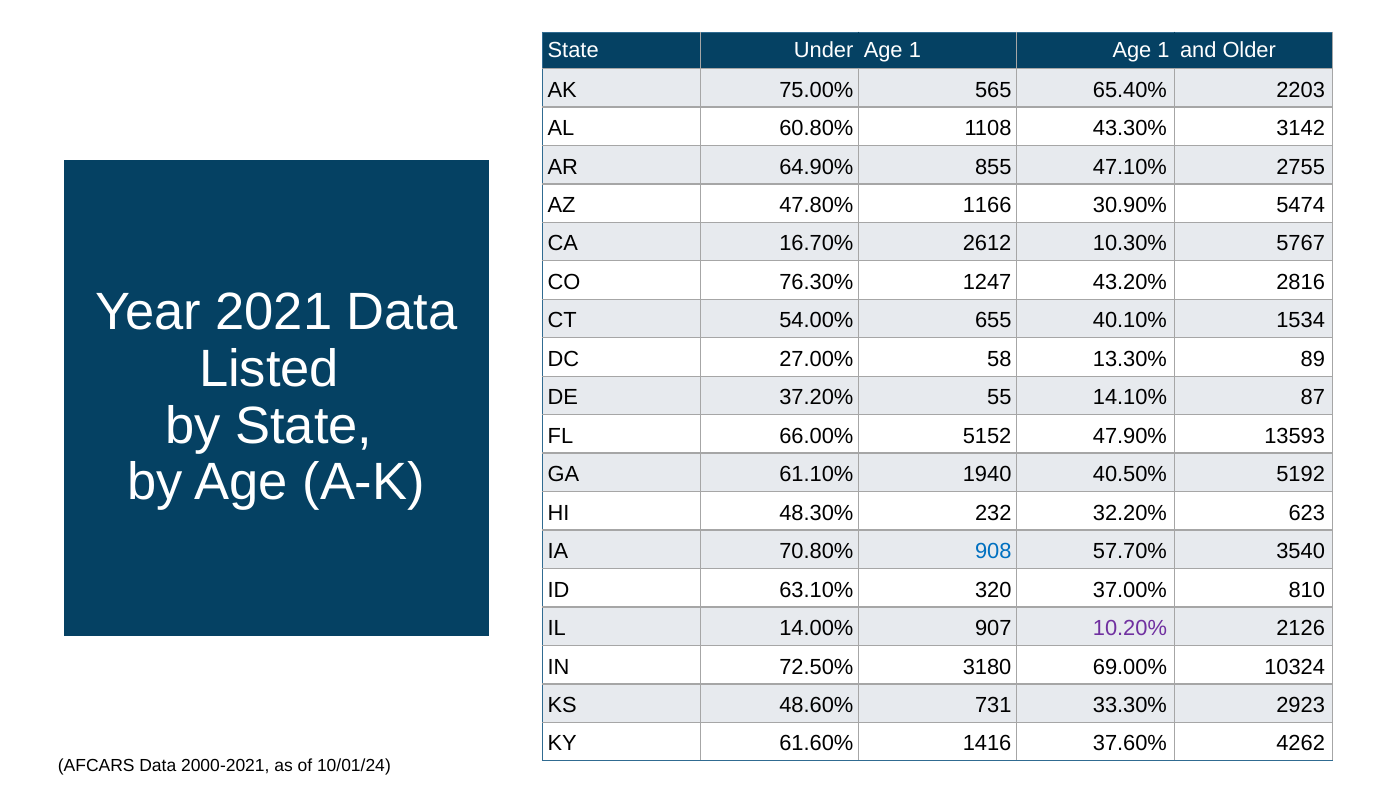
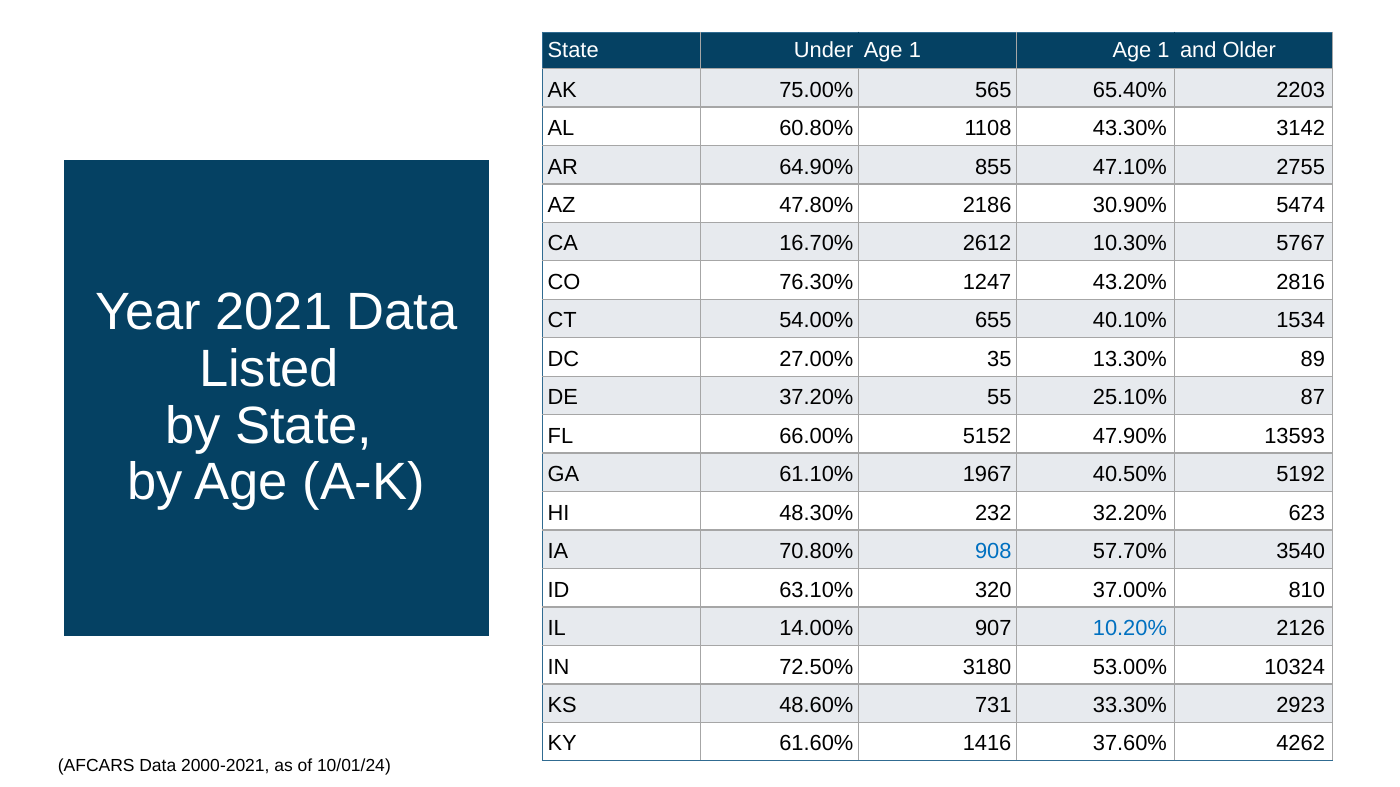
1166: 1166 -> 2186
58: 58 -> 35
14.10%: 14.10% -> 25.10%
1940: 1940 -> 1967
10.20% colour: purple -> blue
69.00%: 69.00% -> 53.00%
